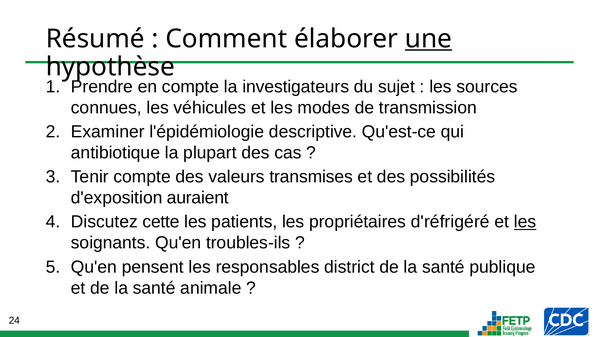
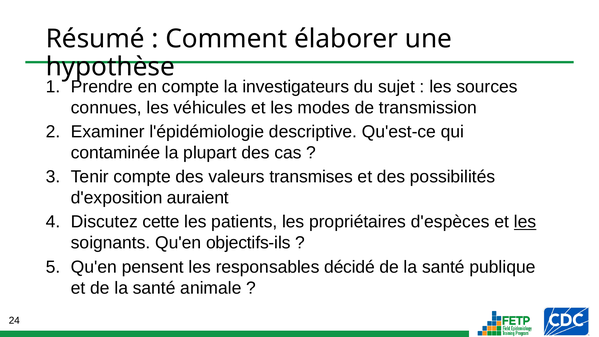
une underline: present -> none
antibiotique: antibiotique -> contaminée
d'réfrigéré: d'réfrigéré -> d'espèces
troubles-ils: troubles-ils -> objectifs-ils
district: district -> décidé
